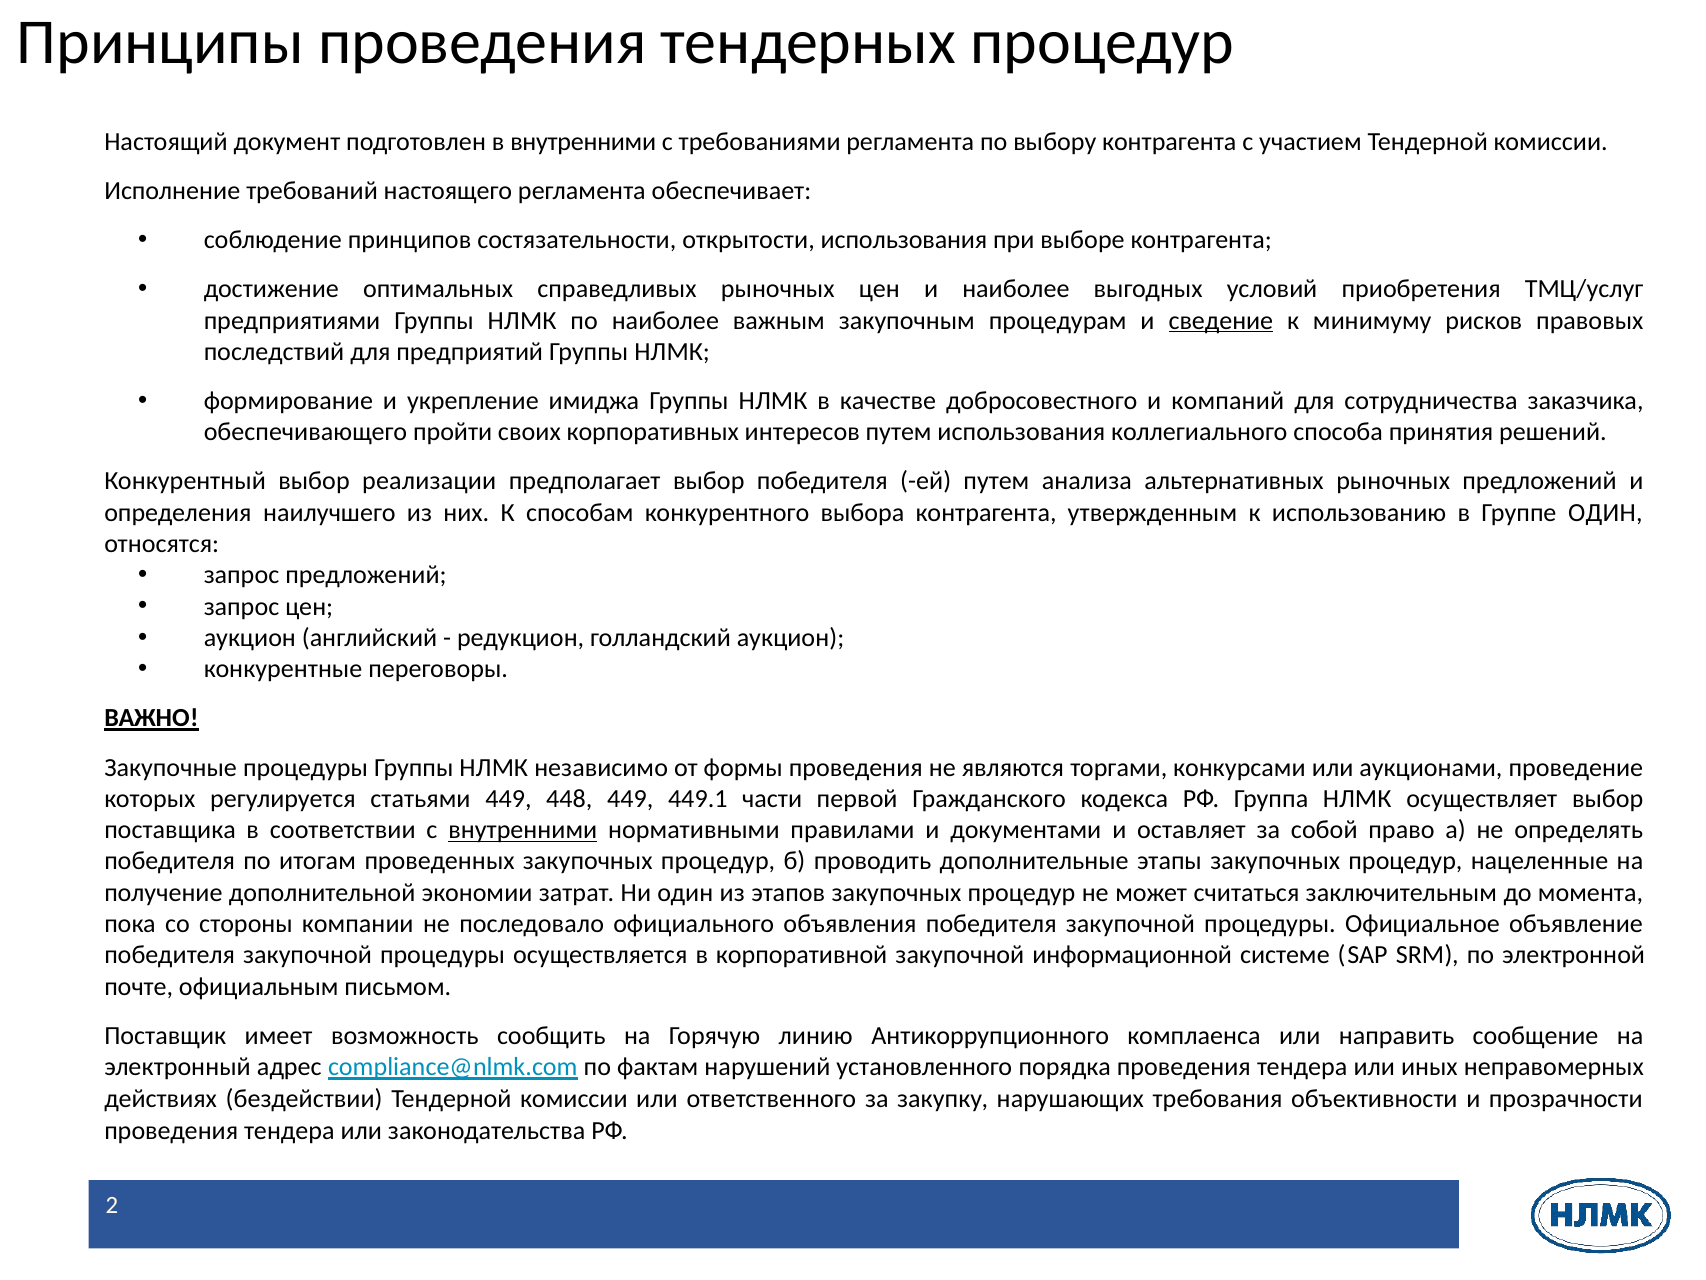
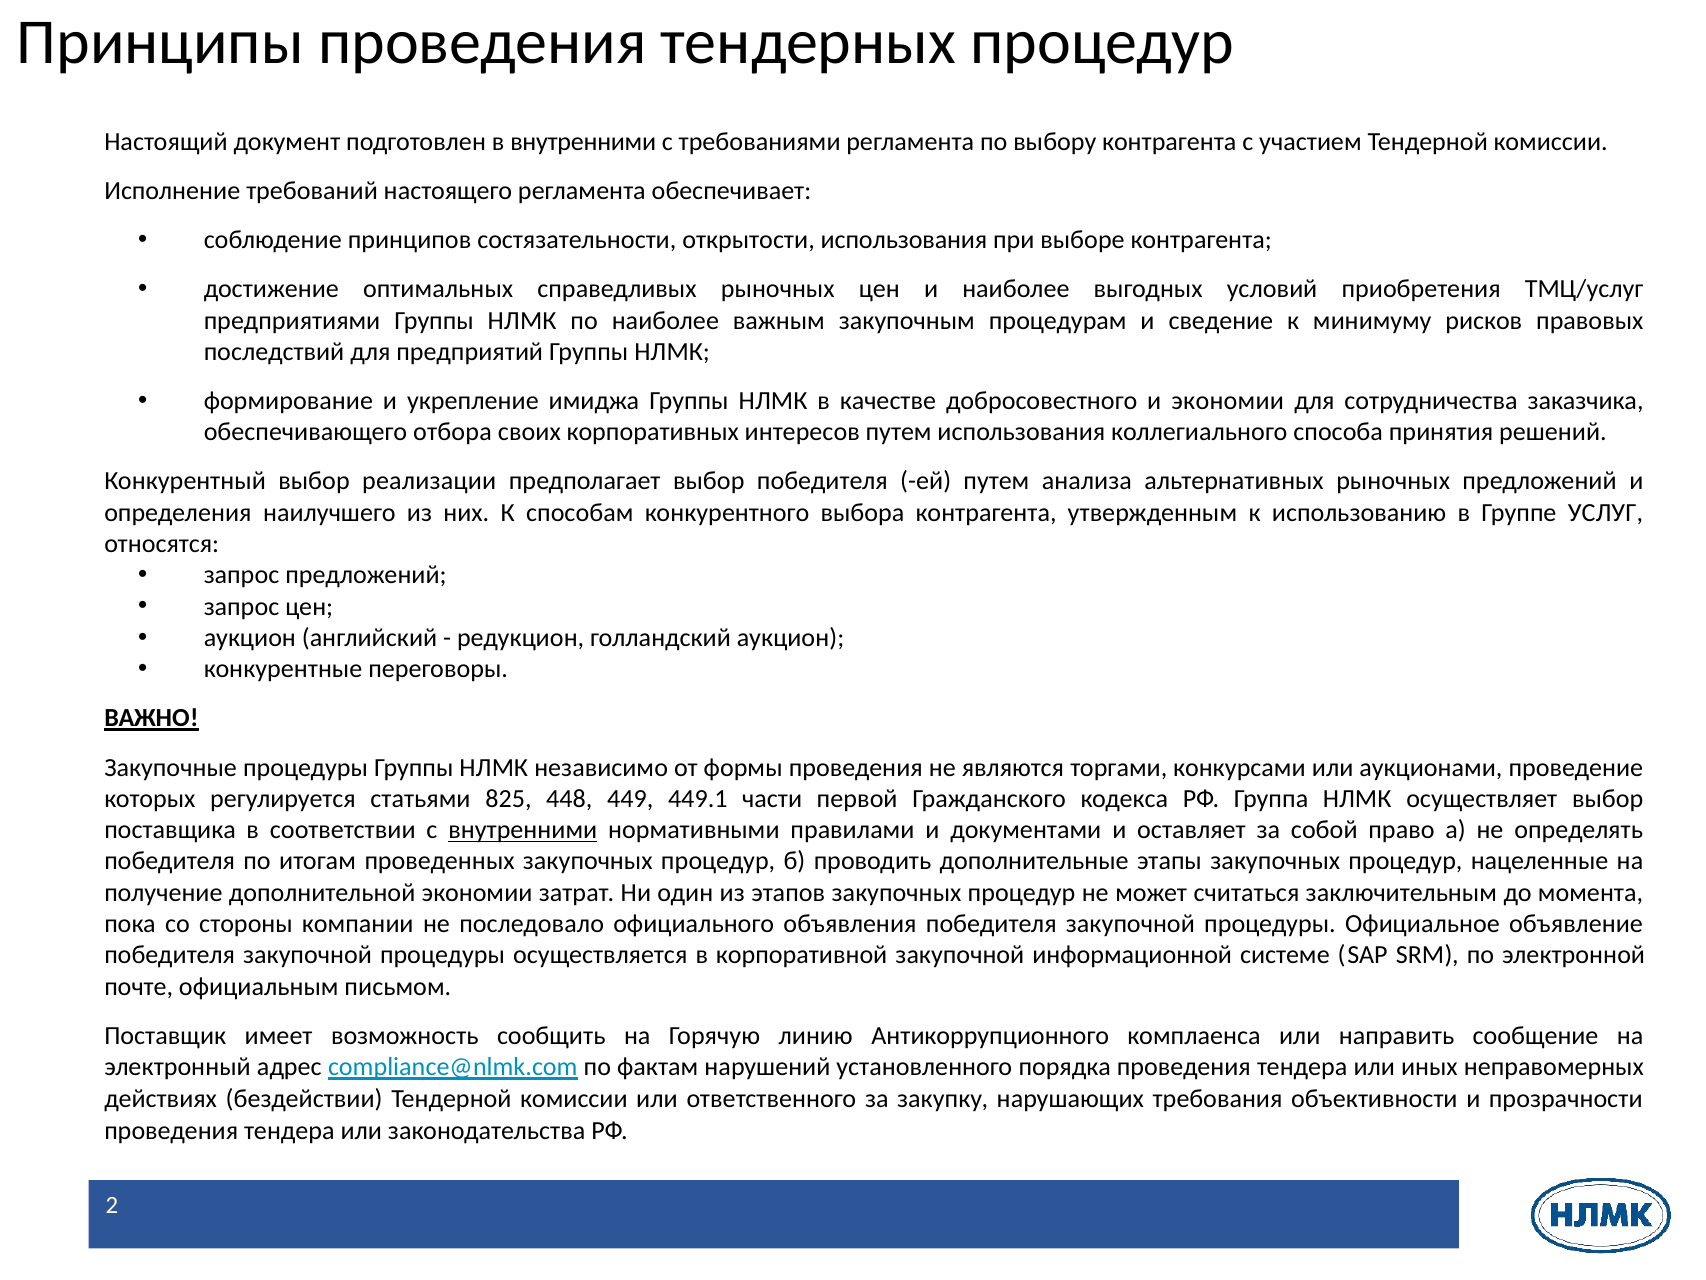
сведение underline: present -> none
и компаний: компаний -> экономии
пройти: пройти -> отбора
Группе ОДИН: ОДИН -> УСЛУГ
статьями 449: 449 -> 825
